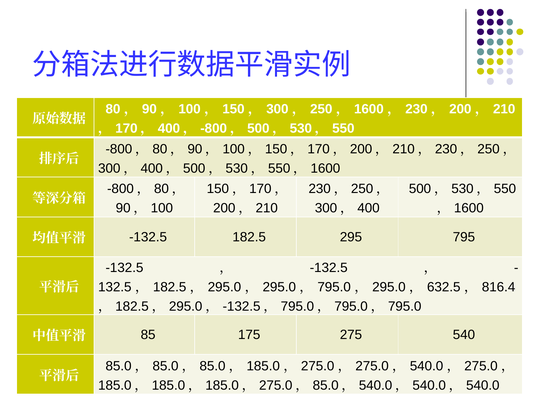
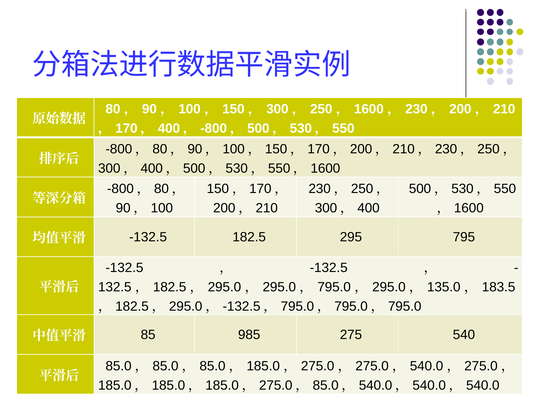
632.5: 632.5 -> 135.0
816.4: 816.4 -> 183.5
175: 175 -> 985
